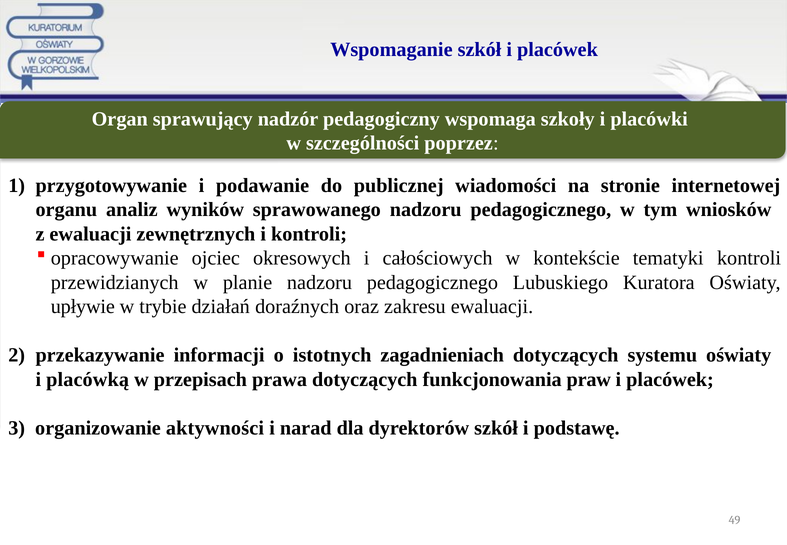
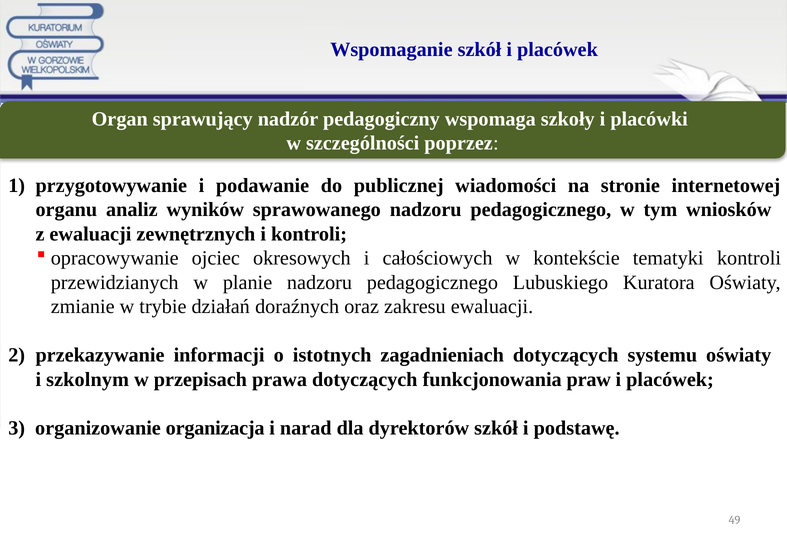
upływie: upływie -> zmianie
placówką: placówką -> szkolnym
aktywności: aktywności -> organizacja
